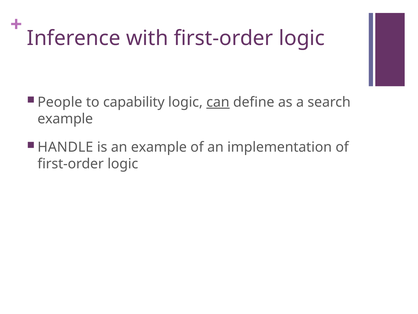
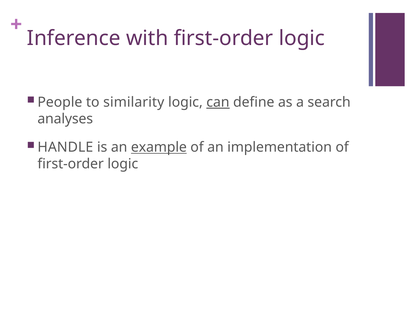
capability: capability -> similarity
example at (65, 119): example -> analyses
example at (159, 147) underline: none -> present
